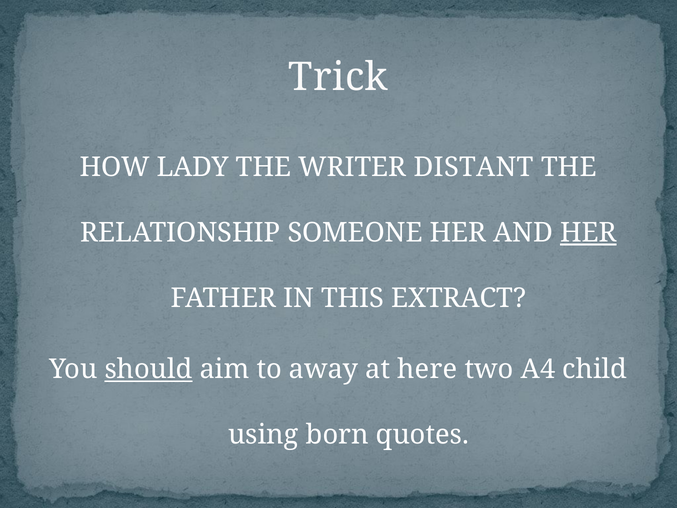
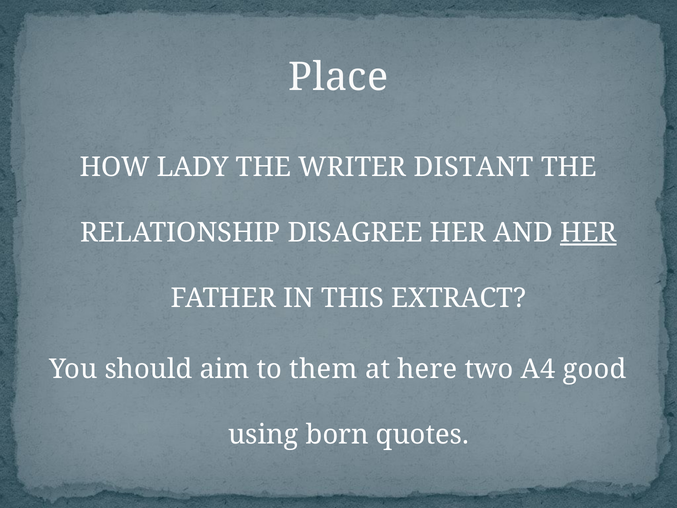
Trick: Trick -> Place
SOMEONE: SOMEONE -> DISAGREE
should underline: present -> none
away: away -> them
child: child -> good
